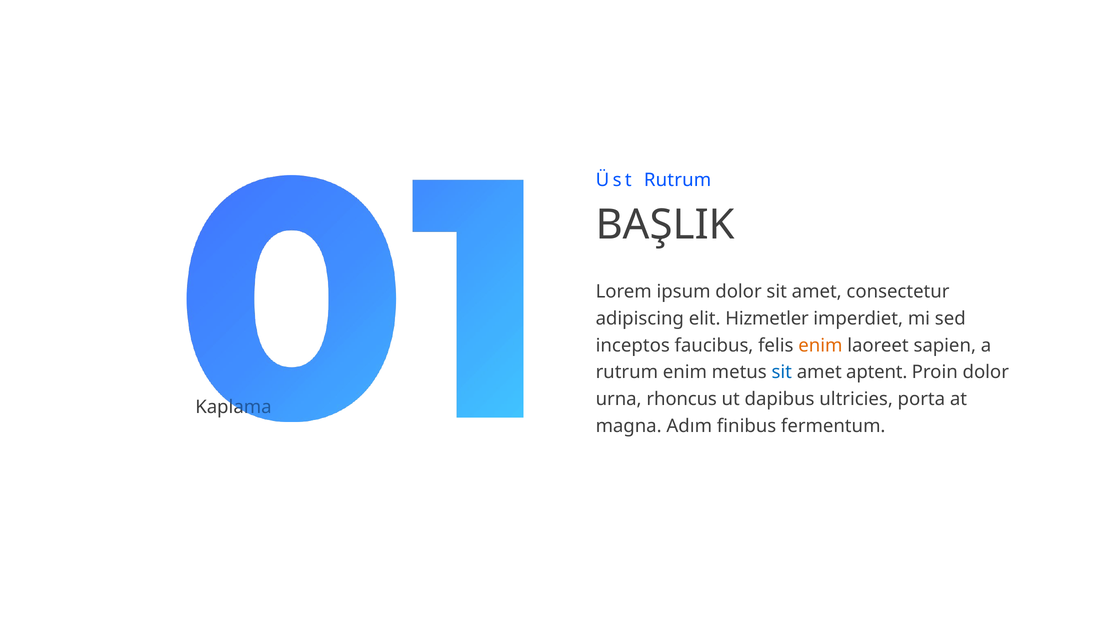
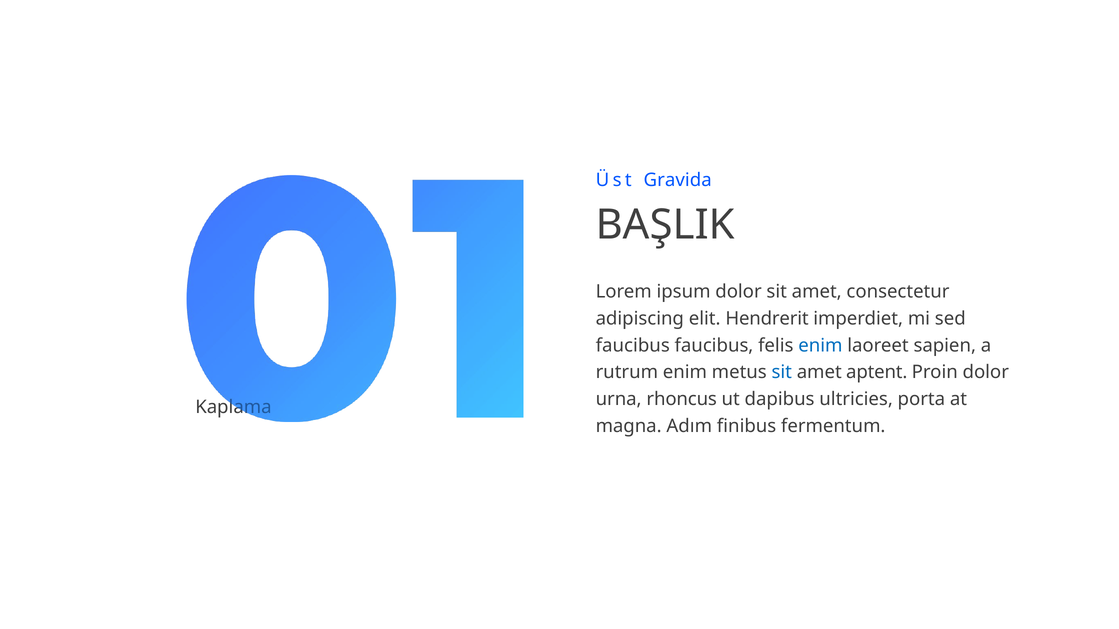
Üst Rutrum: Rutrum -> Gravida
Hizmetler: Hizmetler -> Hendrerit
inceptos at (633, 346): inceptos -> faucibus
enim at (820, 346) colour: orange -> blue
